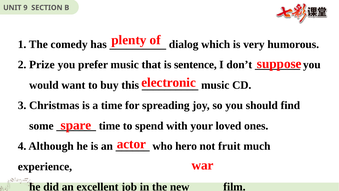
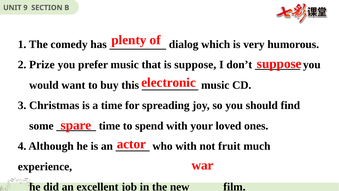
is sentence: sentence -> suppose
who hero: hero -> with
